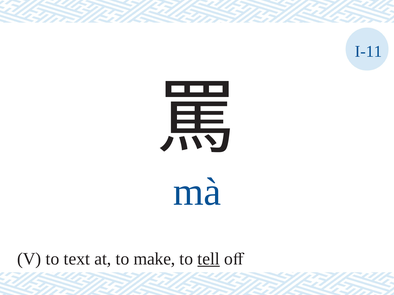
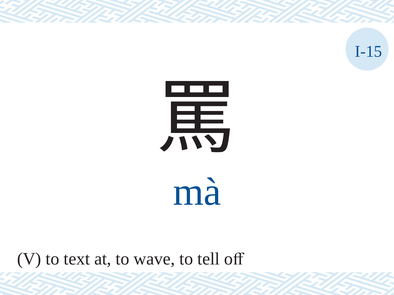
I-11: I-11 -> I-15
make: make -> wave
tell underline: present -> none
